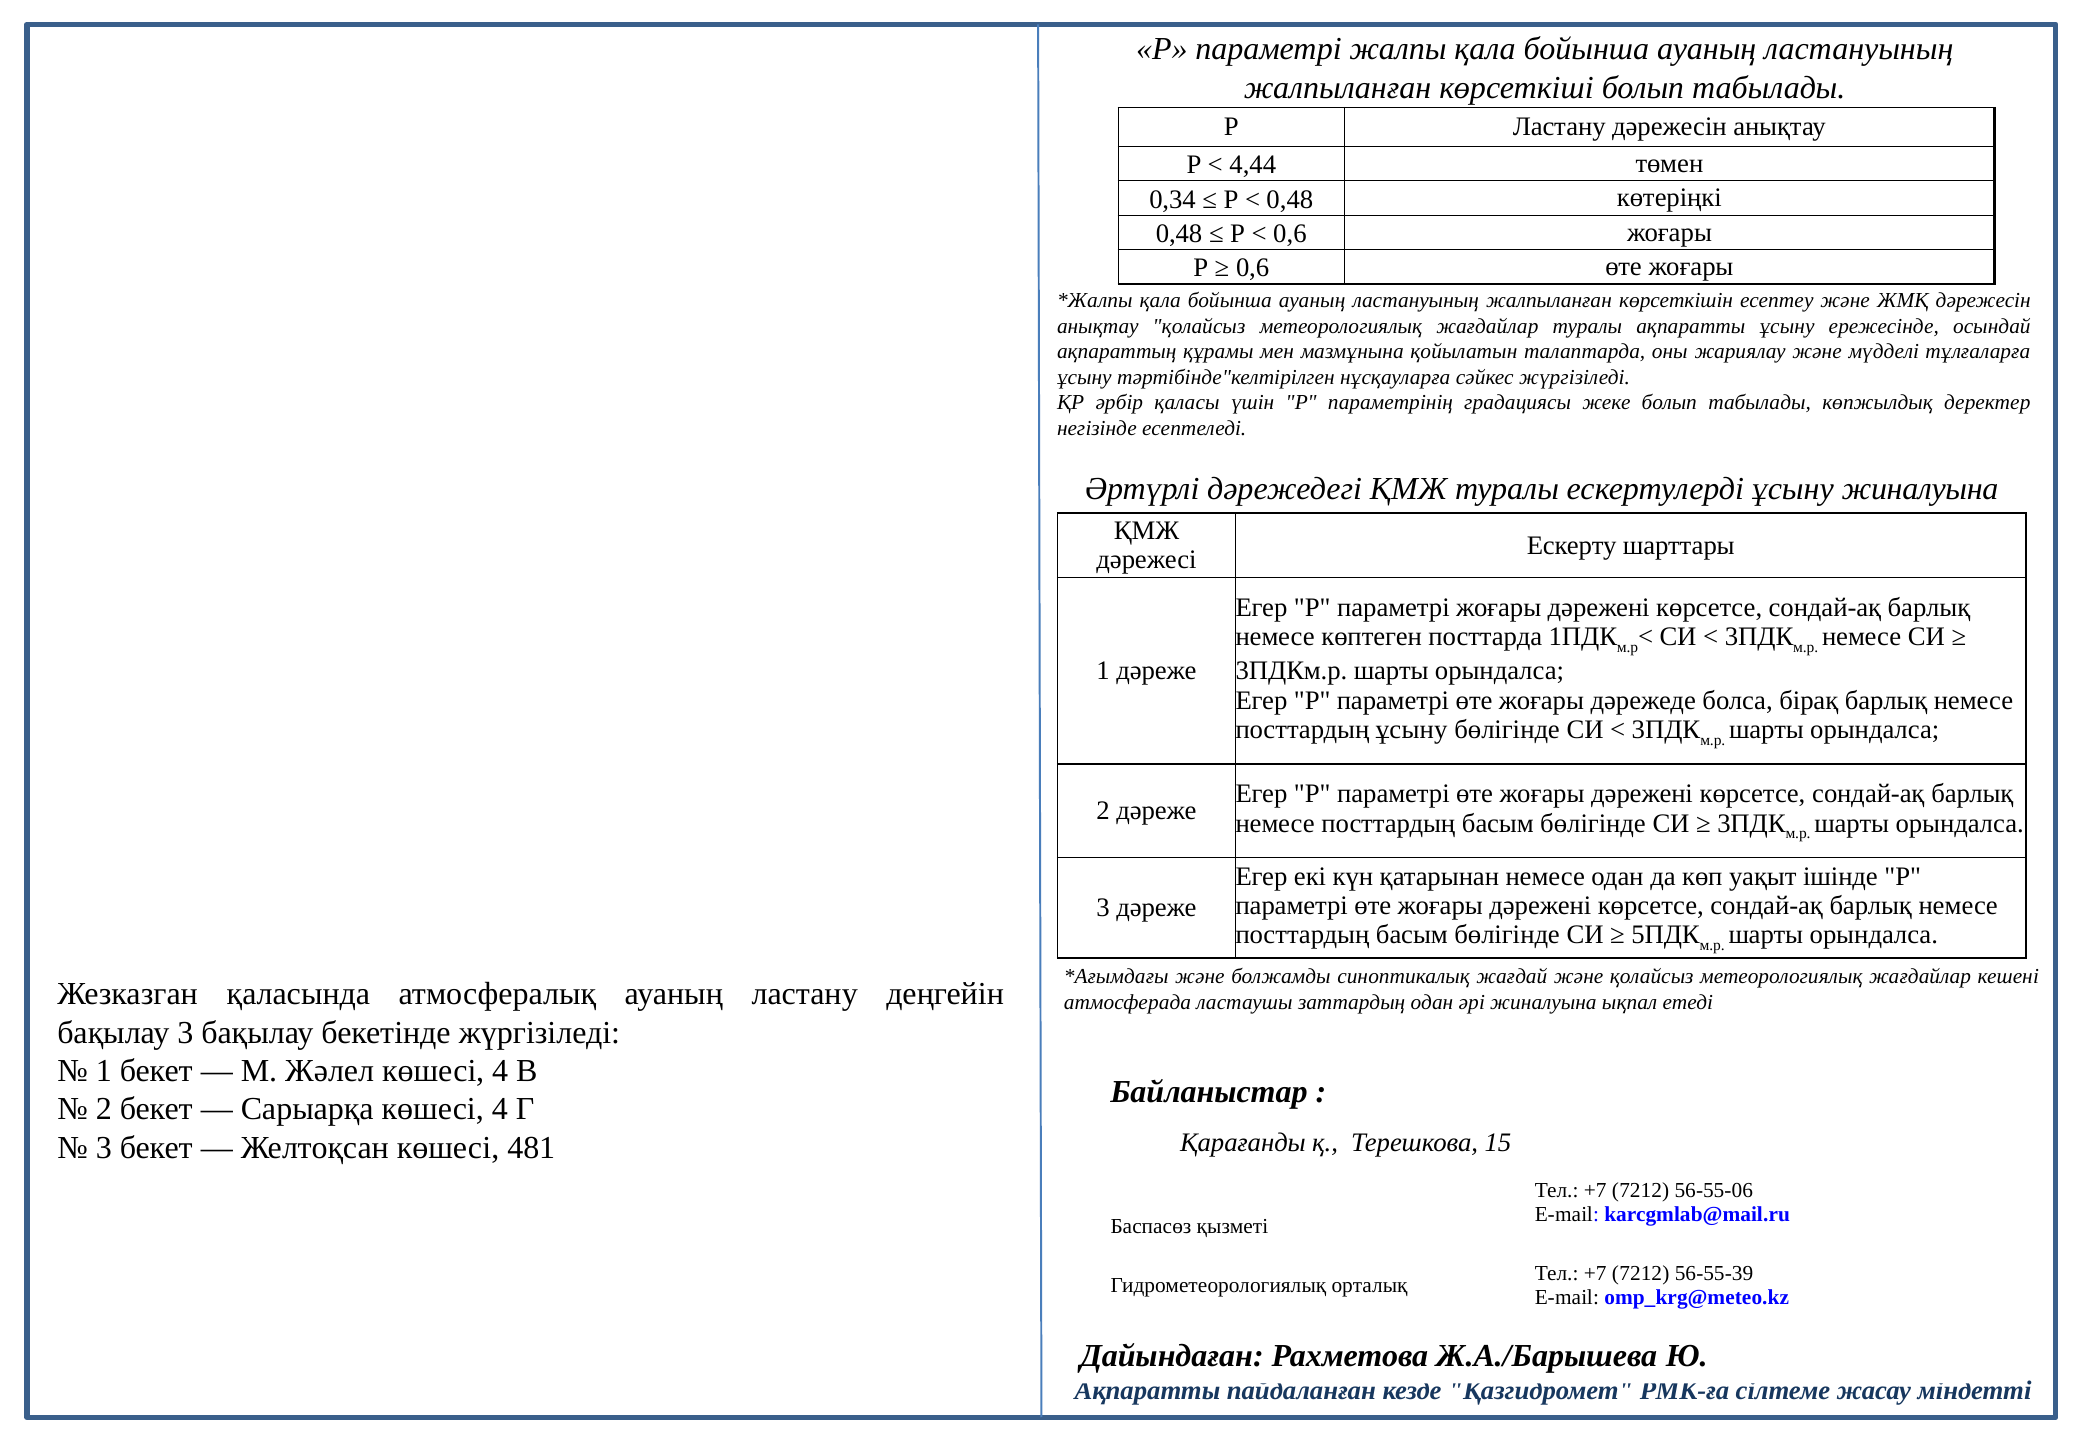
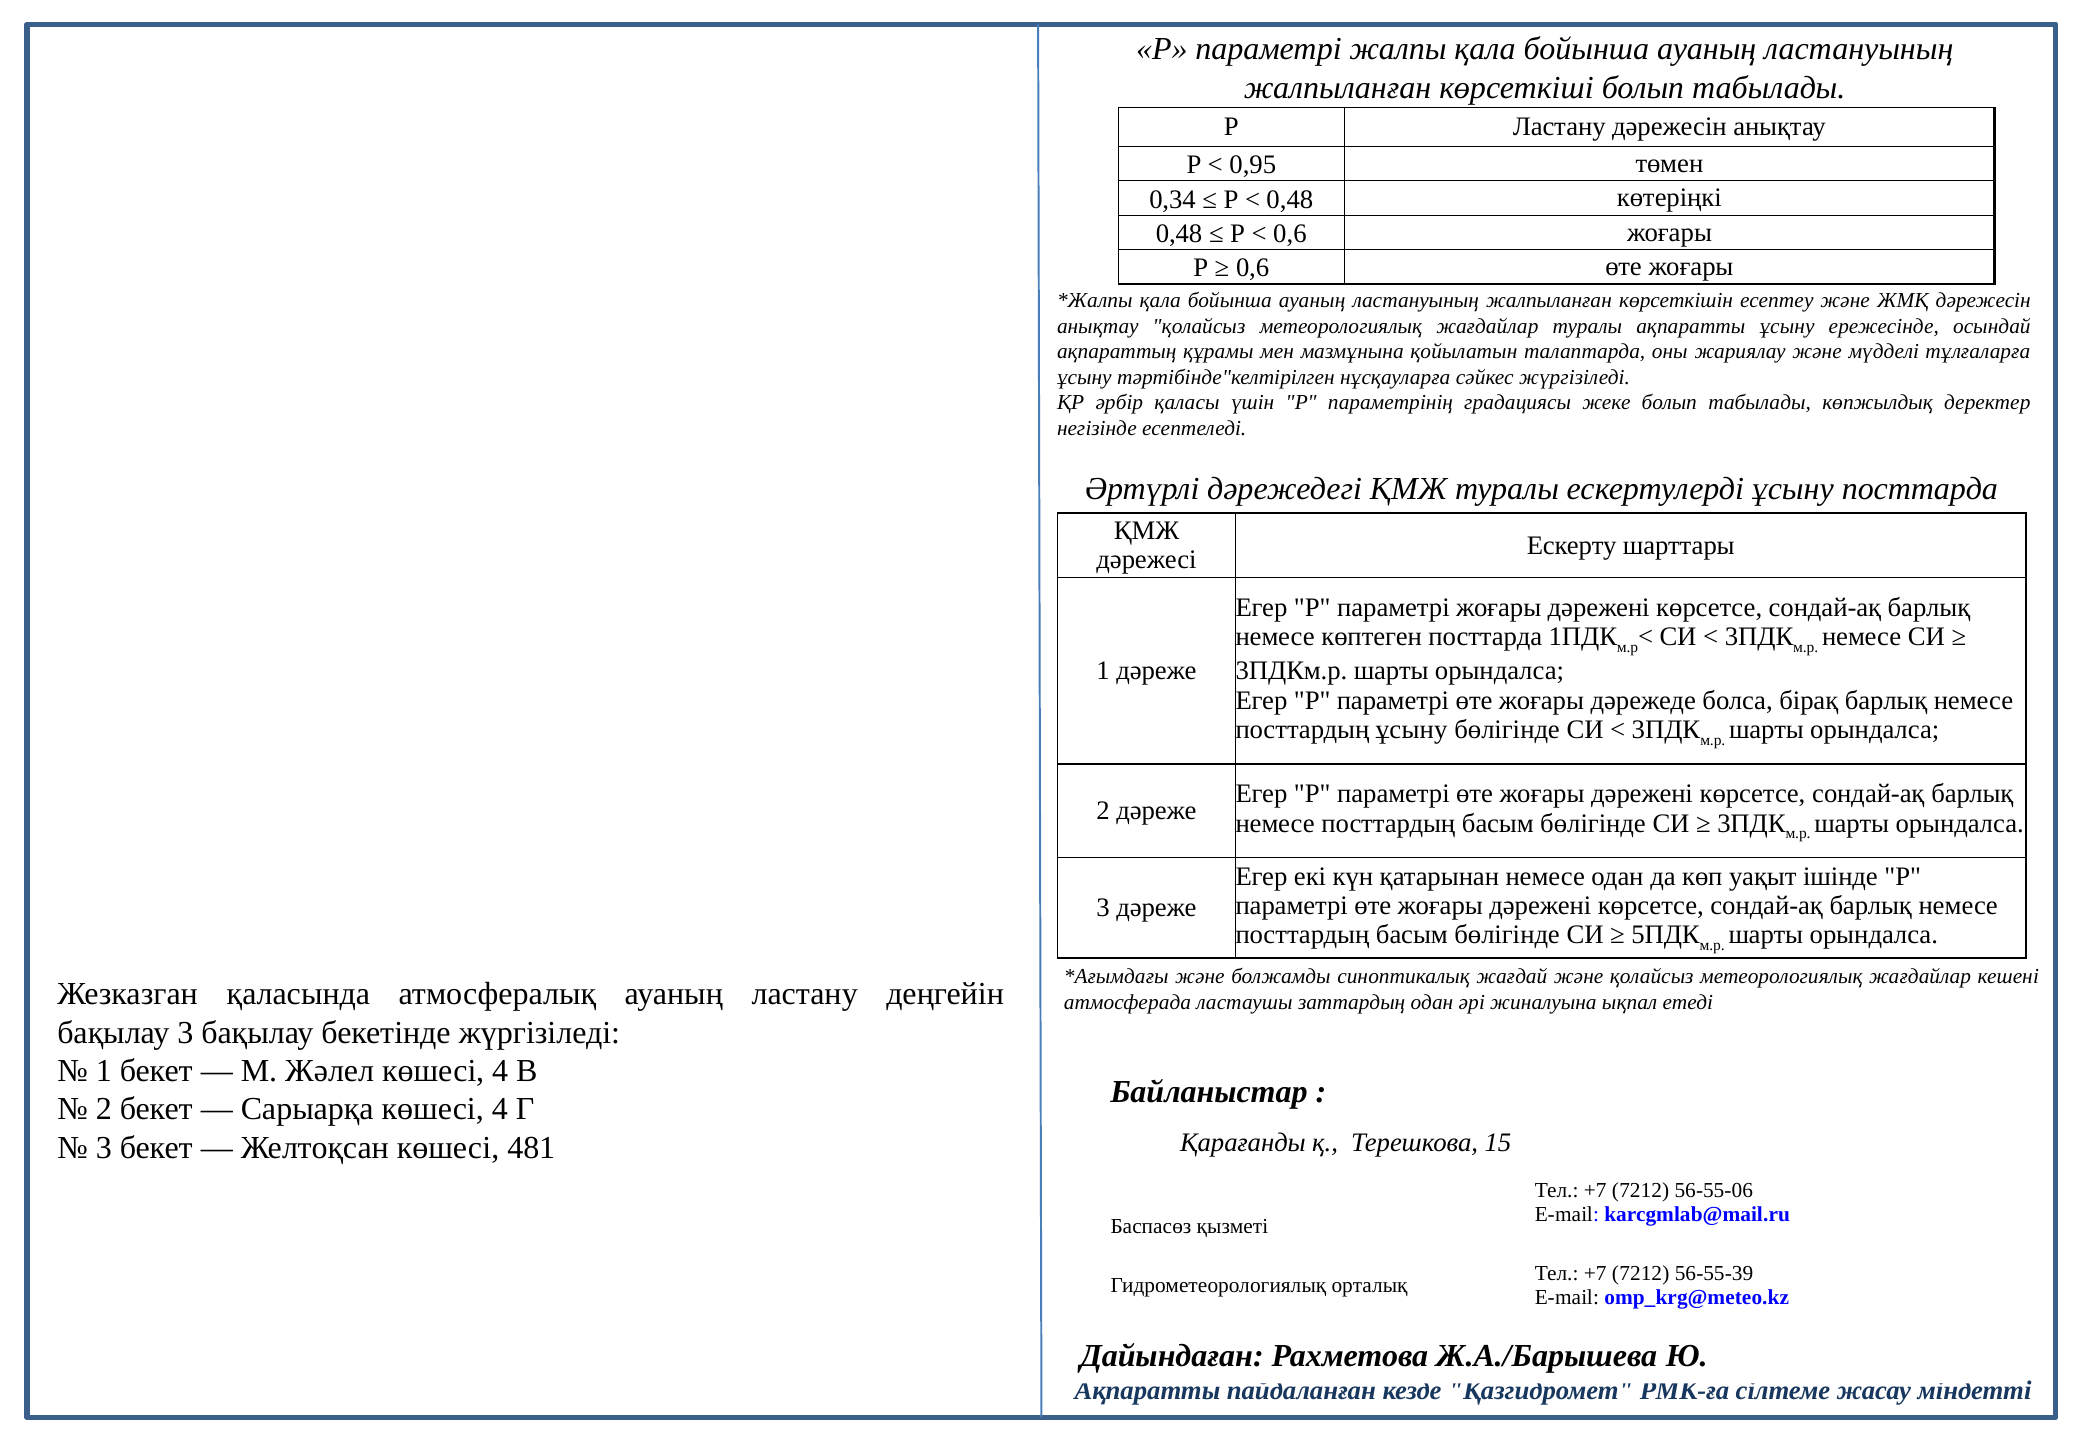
4,44: 4,44 -> 0,95
ұсыну жиналуына: жиналуына -> посттарда
